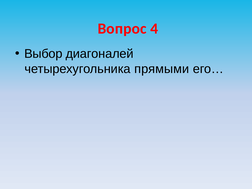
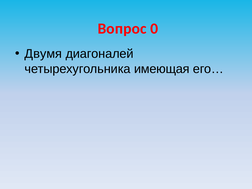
4: 4 -> 0
Выбор: Выбор -> Двумя
прямыми: прямыми -> имеющая
